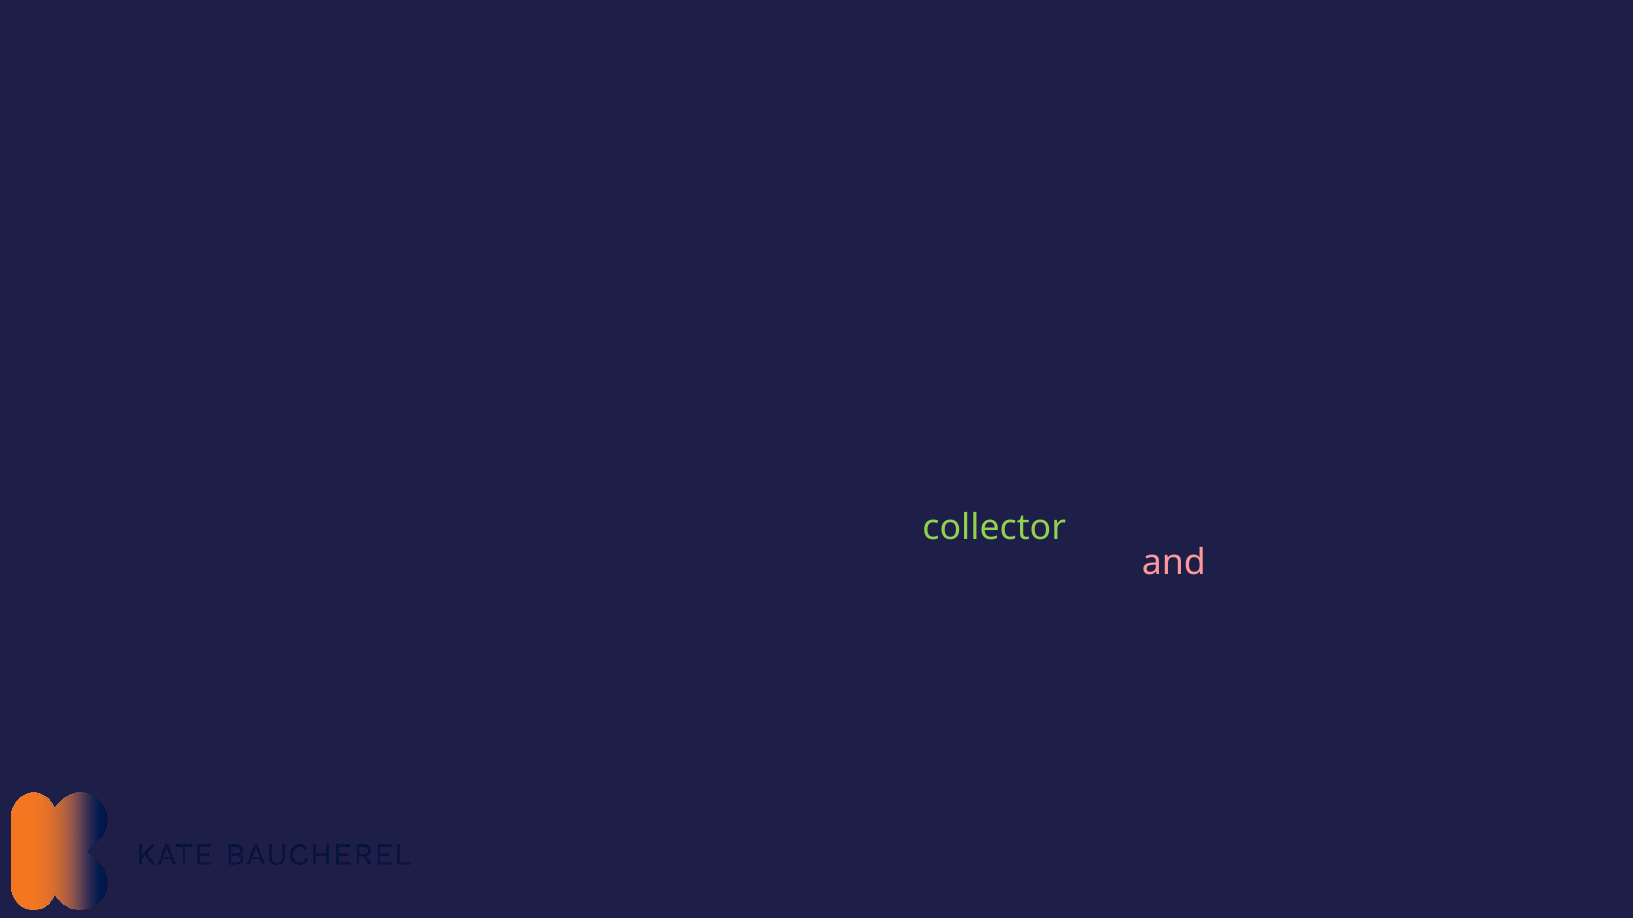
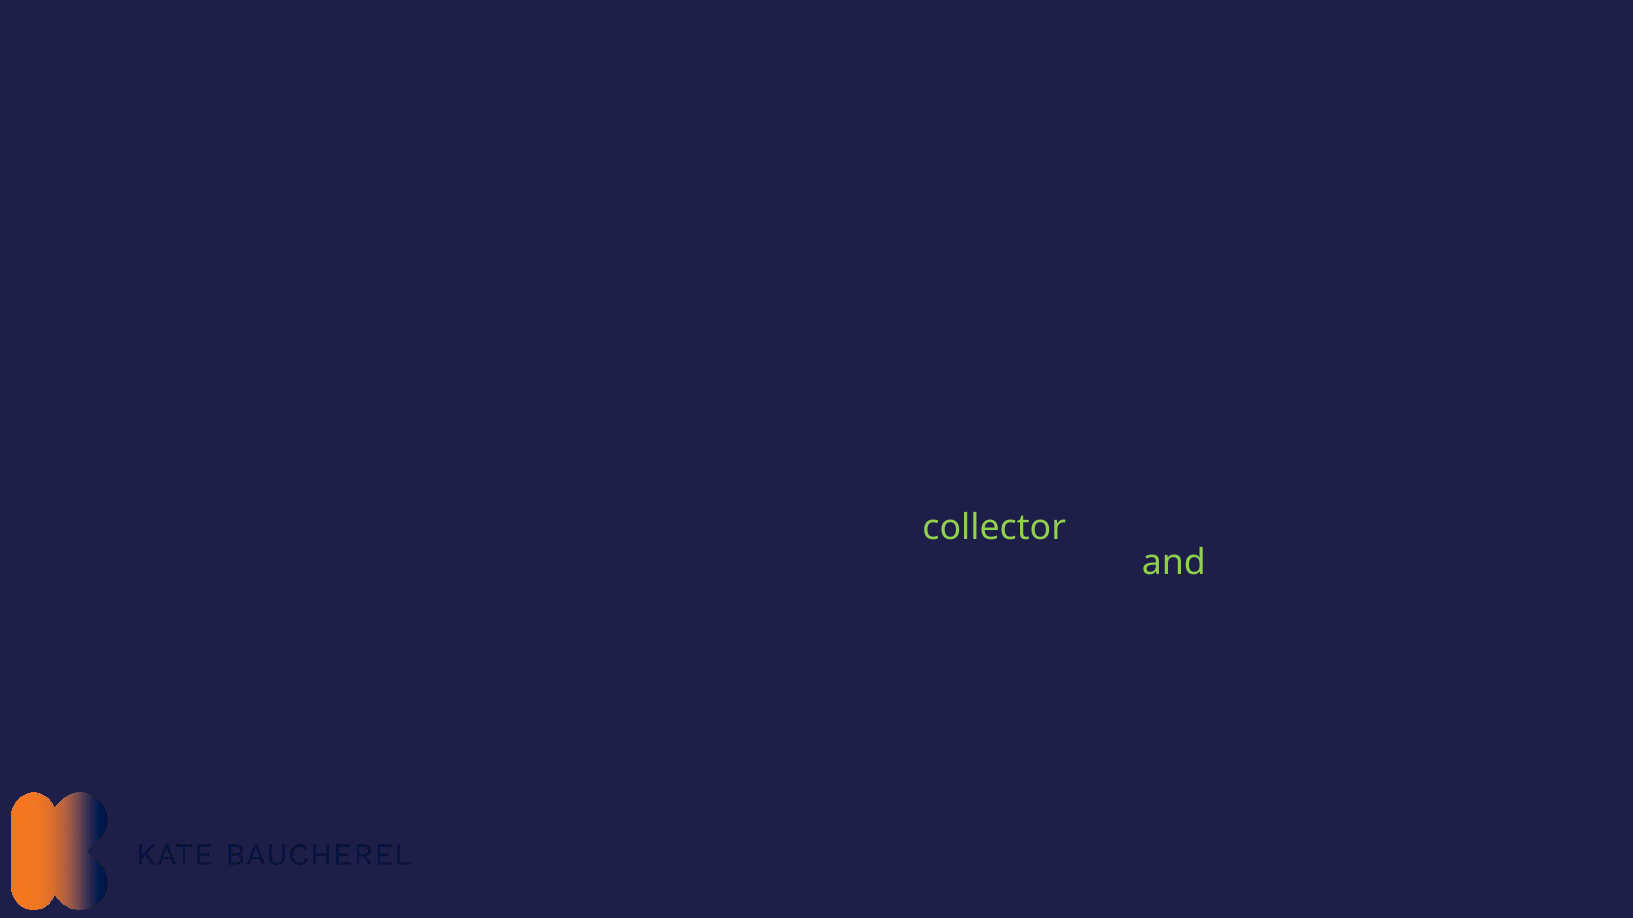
and at (1174, 563) colour: pink -> light green
